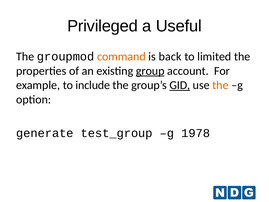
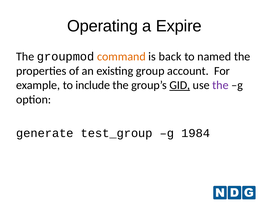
Privileged: Privileged -> Operating
Useful: Useful -> Expire
limited: limited -> named
group underline: present -> none
the at (220, 85) colour: orange -> purple
1978: 1978 -> 1984
